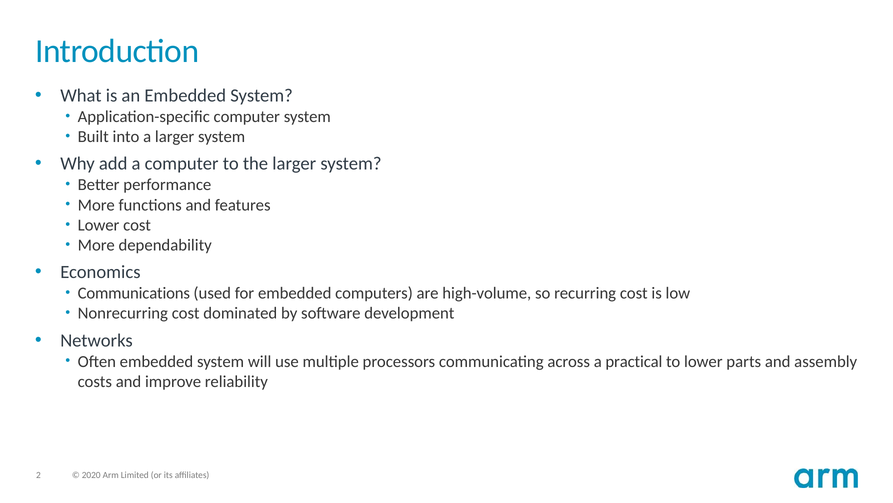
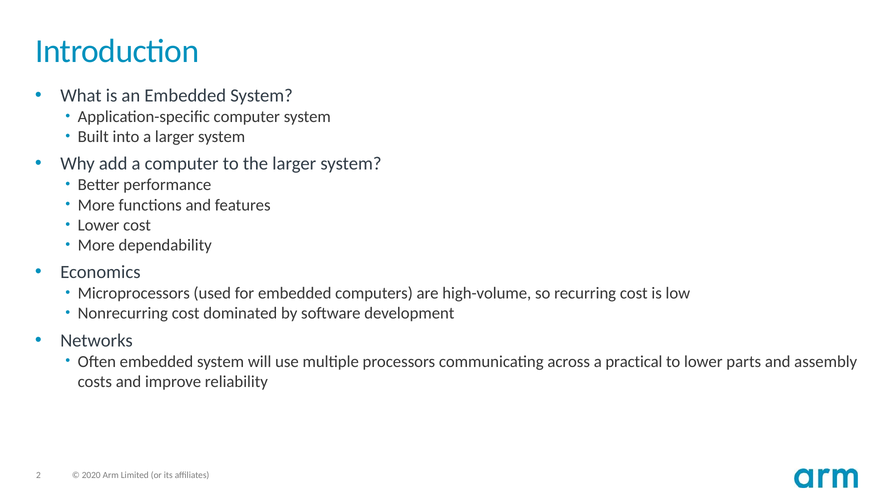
Communications: Communications -> Microprocessors
